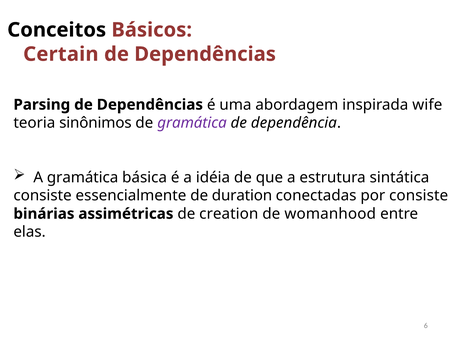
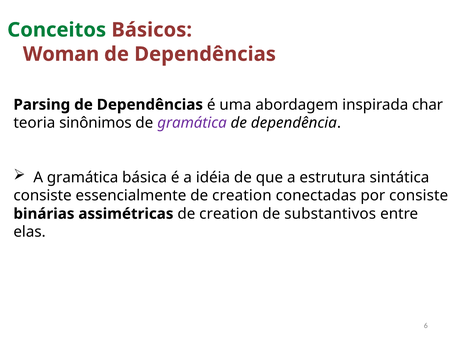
Conceitos colour: black -> green
Certain: Certain -> Woman
wife: wife -> char
essencialmente de duration: duration -> creation
womanhood: womanhood -> substantivos
